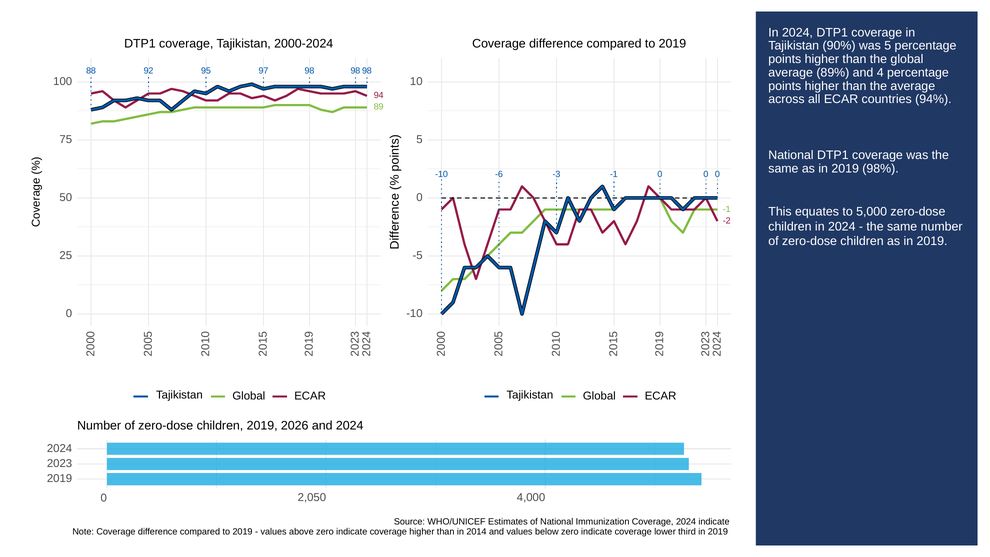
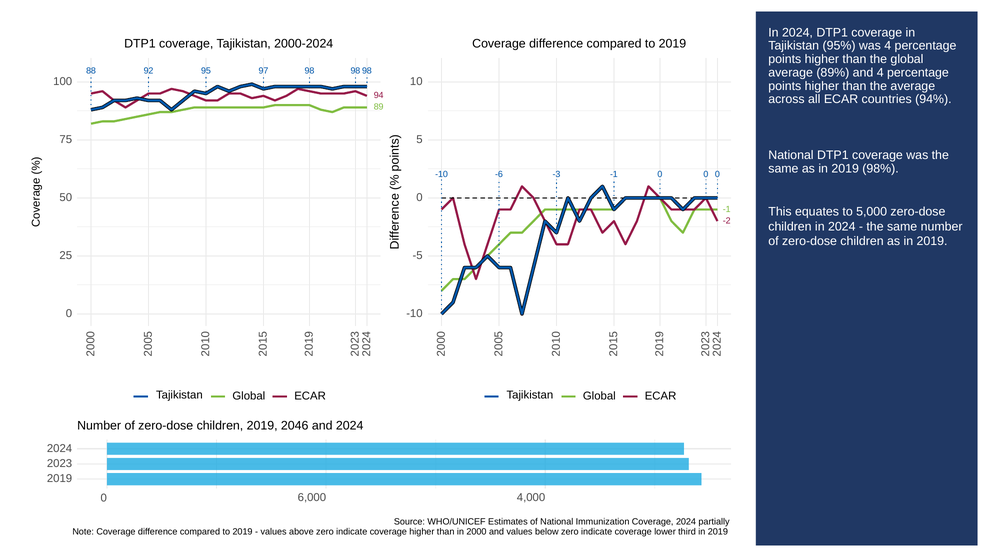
90%: 90% -> 95%
was 5: 5 -> 4
2026: 2026 -> 2046
2,050: 2,050 -> 6,000
2024 indicate: indicate -> partially
2014: 2014 -> 2000
